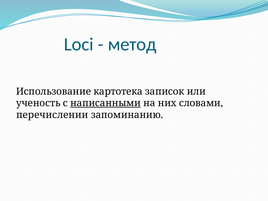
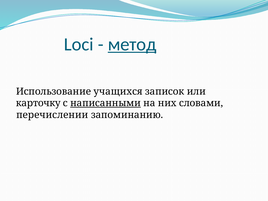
метод underline: none -> present
картотека: картотека -> учащихся
ученость: ученость -> карточку
